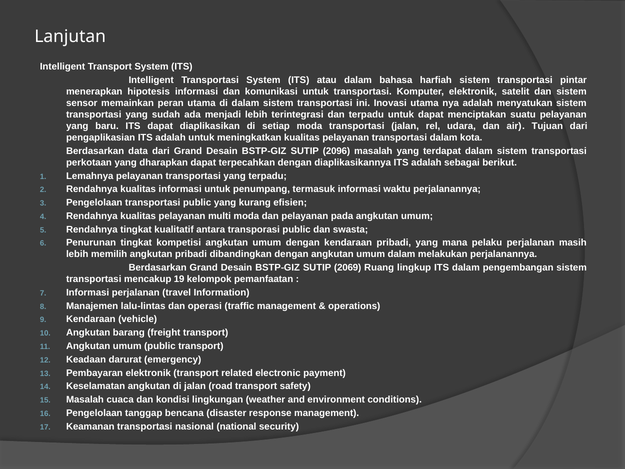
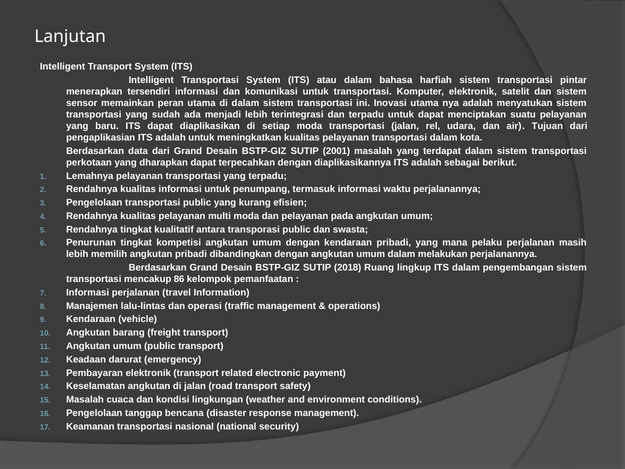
hipotesis: hipotesis -> tersendiri
2096: 2096 -> 2001
2069: 2069 -> 2018
19: 19 -> 86
